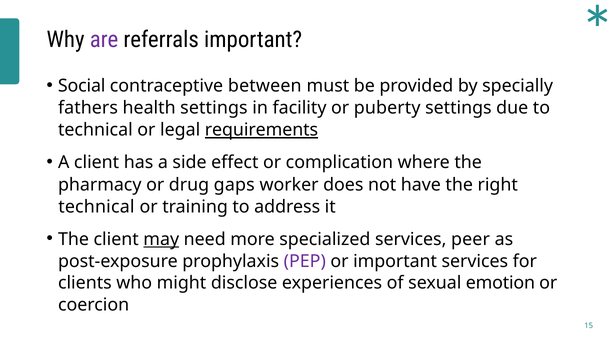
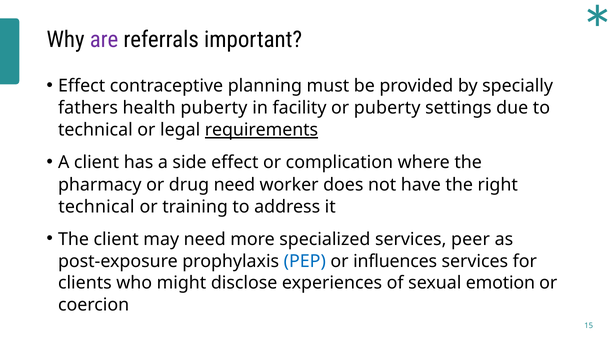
Social at (82, 86): Social -> Effect
between: between -> planning
health settings: settings -> puberty
drug gaps: gaps -> need
may underline: present -> none
PEP colour: purple -> blue
or important: important -> influences
